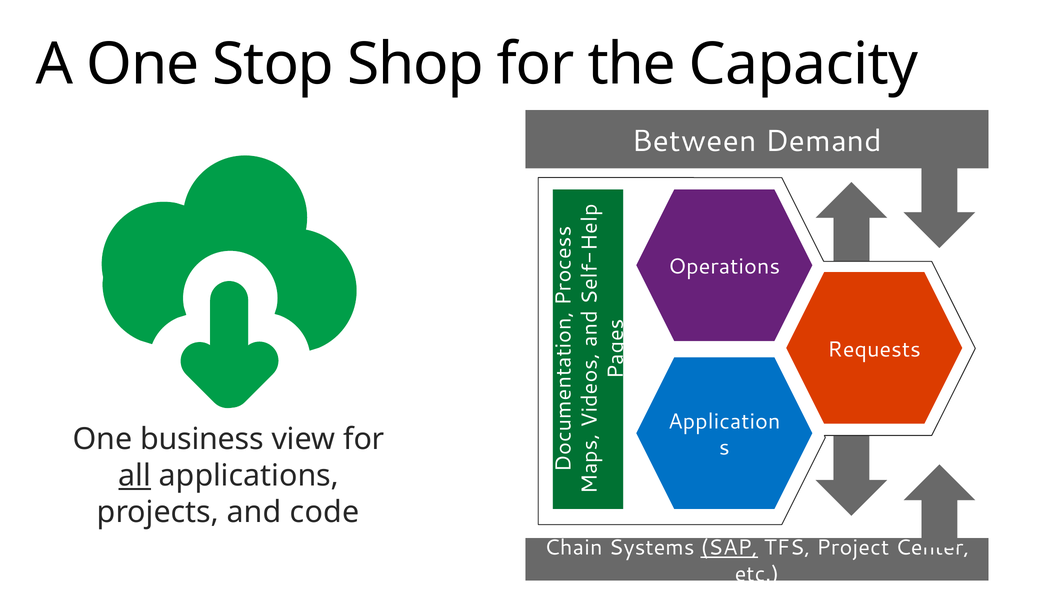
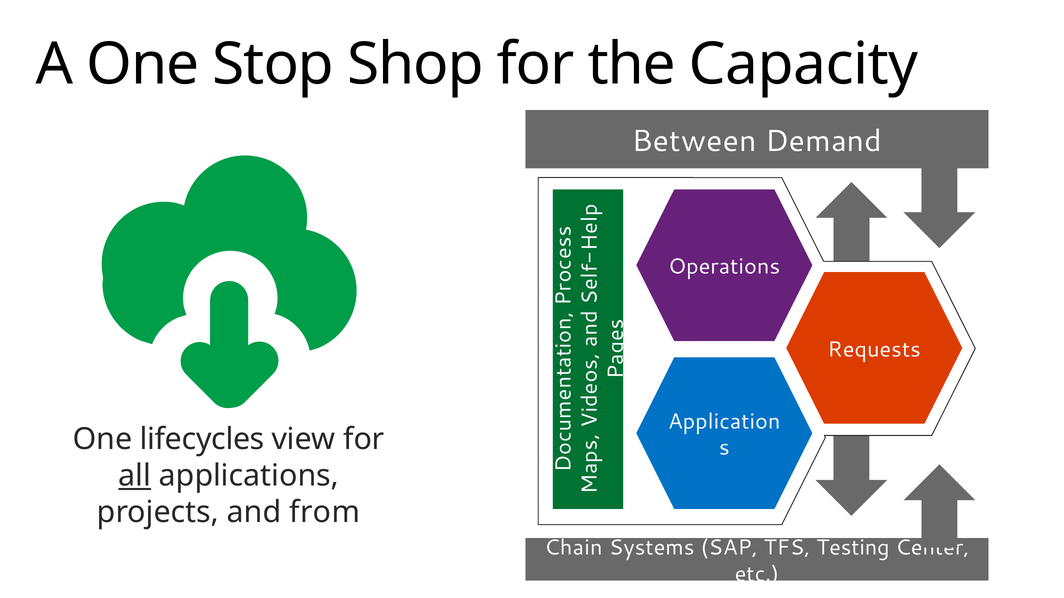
business: business -> lifecycles
code: code -> from
SAP underline: present -> none
Project: Project -> Testing
